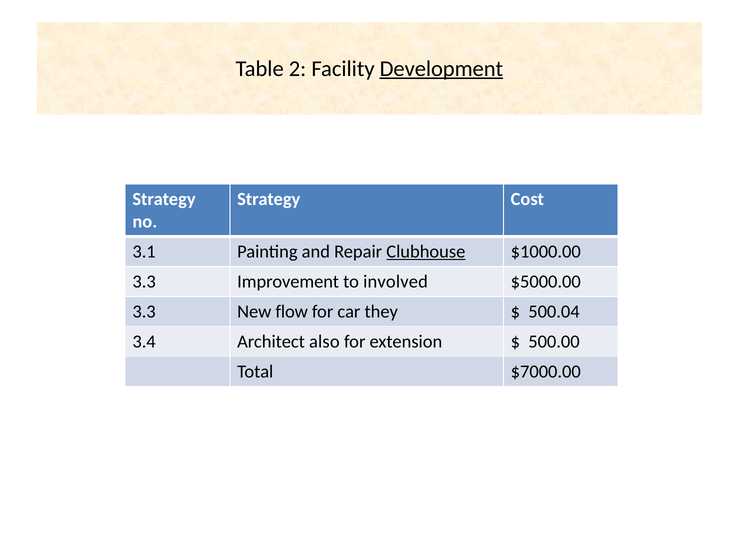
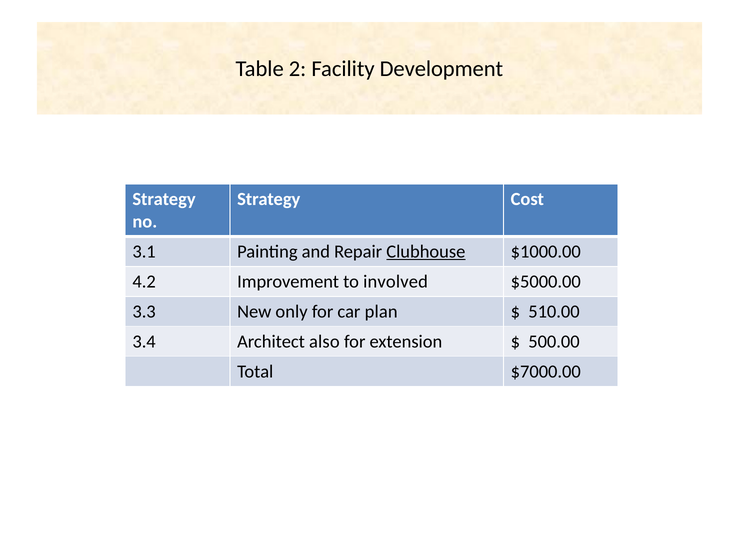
Development underline: present -> none
3.3 at (144, 282): 3.3 -> 4.2
flow: flow -> only
they: they -> plan
500.04: 500.04 -> 510.00
